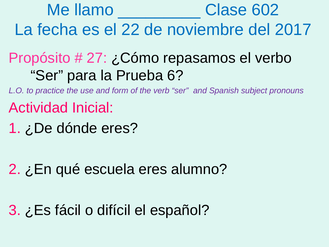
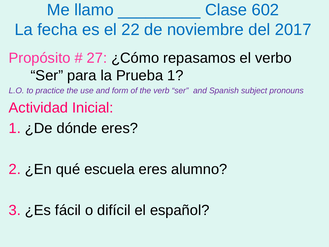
Prueba 6: 6 -> 1
